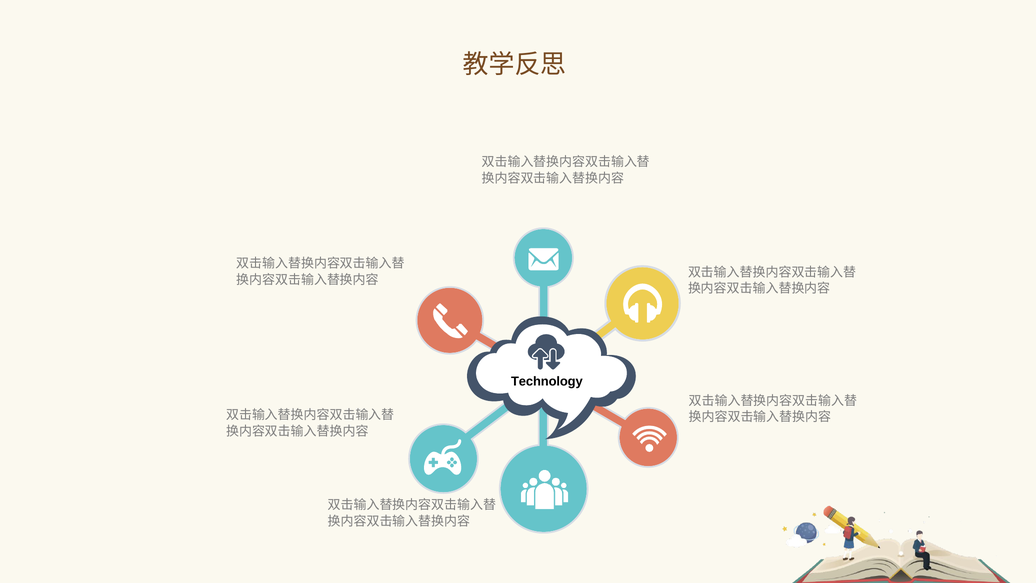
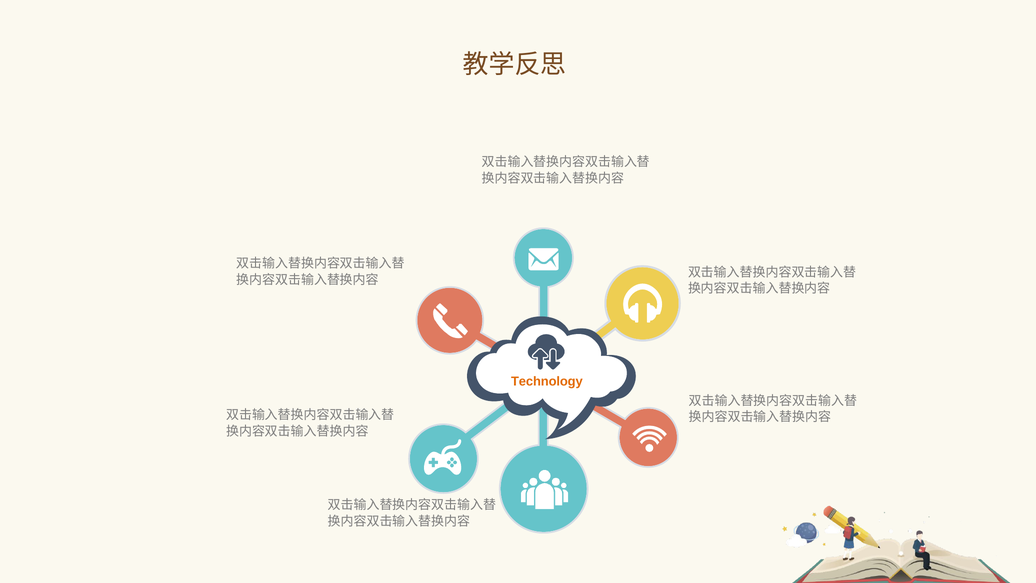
Technology colour: black -> orange
